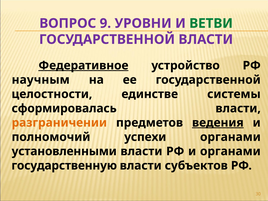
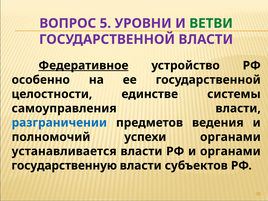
9: 9 -> 5
научным: научным -> особенно
сформировалась: сформировалась -> самоуправления
разграничении colour: orange -> blue
ведения underline: present -> none
установленными: установленными -> устанавливается
